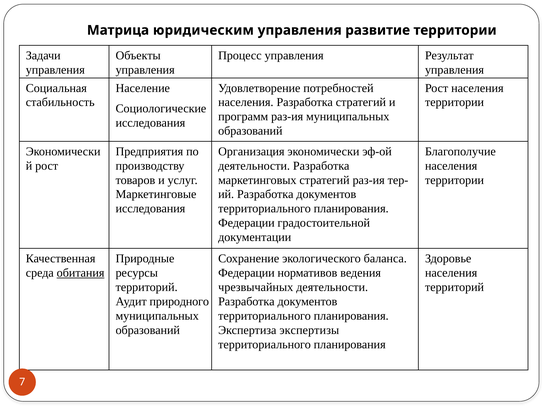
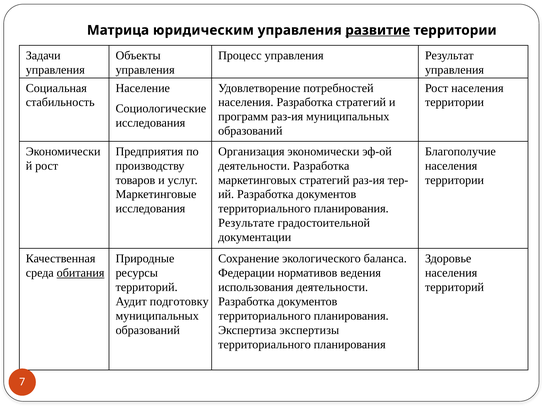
развитие underline: none -> present
Федерации at (246, 223): Федерации -> Результате
чрезвычайных: чрезвычайных -> использования
природного: природного -> подготовку
